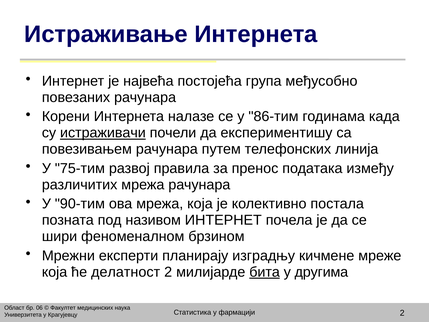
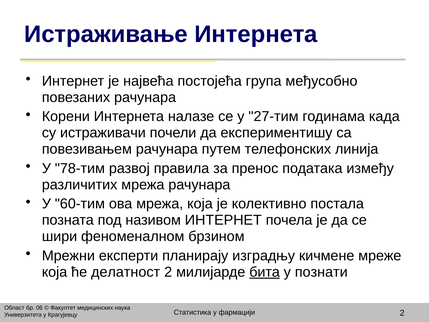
86-тим: 86-тим -> 27-тим
истраживачи underline: present -> none
75-тим: 75-тим -> 78-тим
90-тим: 90-тим -> 60-тим
другима: другима -> познати
